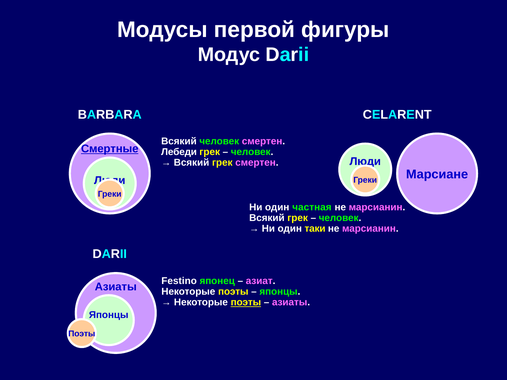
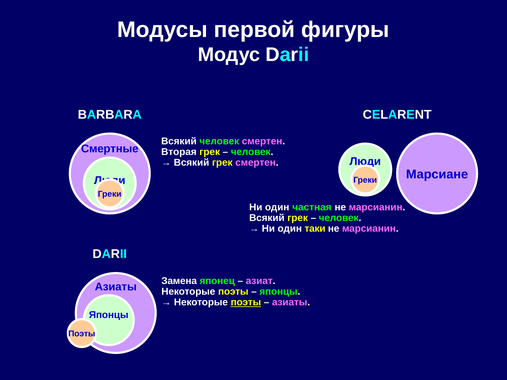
Смертные underline: present -> none
Лебеди: Лебеди -> Вторая
Festino: Festino -> Замена
